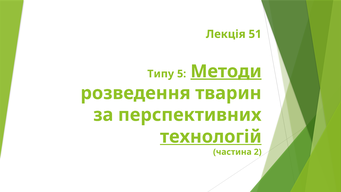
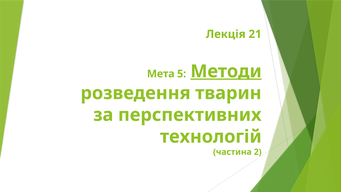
51: 51 -> 21
Типу: Типу -> Мета
технологій underline: present -> none
